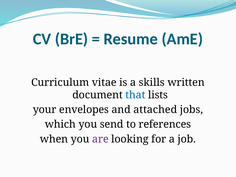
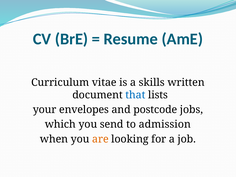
attached: attached -> postcode
references: references -> admission
are colour: purple -> orange
